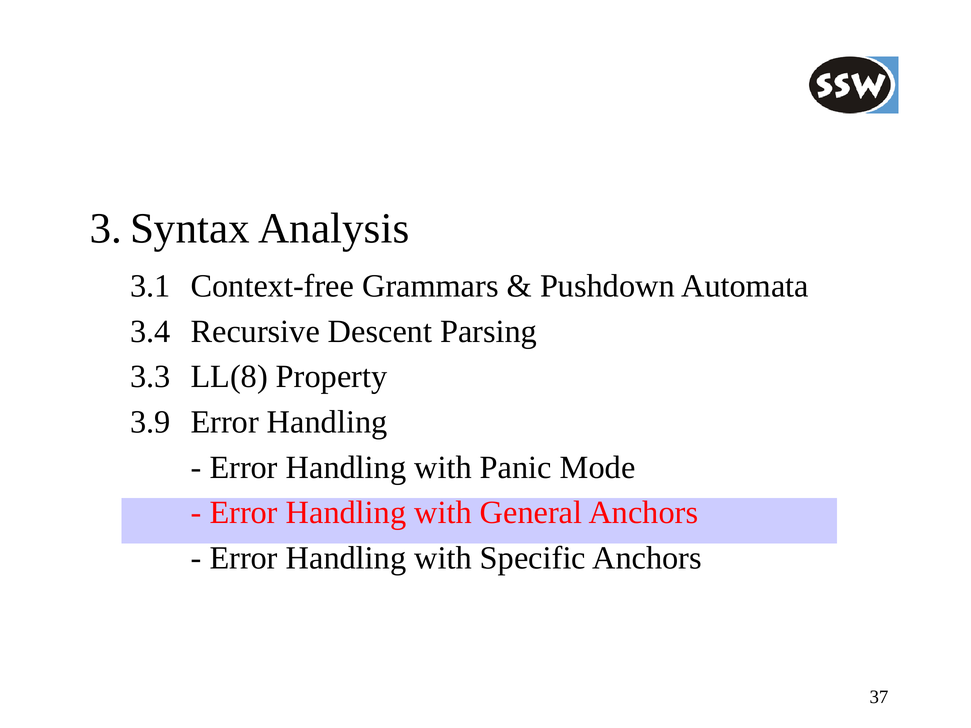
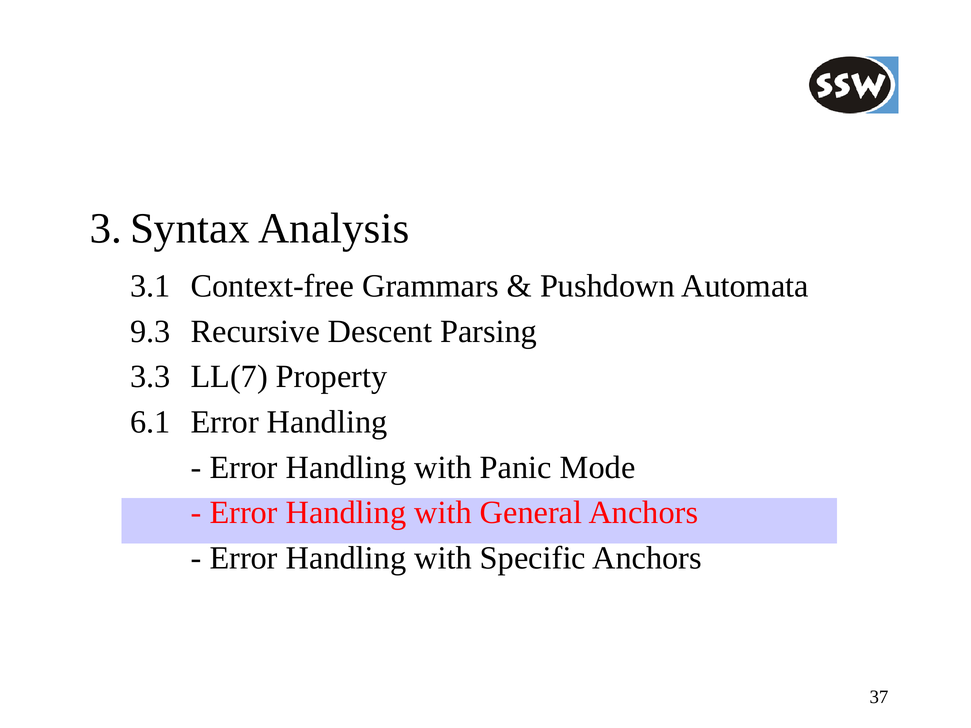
3.4: 3.4 -> 9.3
LL(8: LL(8 -> LL(7
3.9: 3.9 -> 6.1
